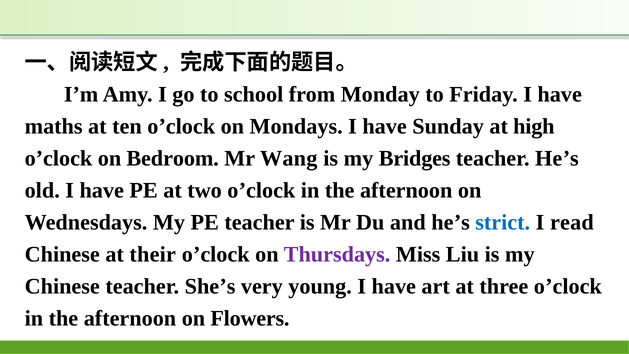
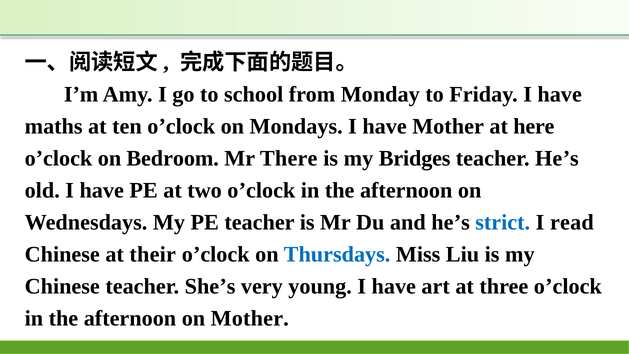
have Sunday: Sunday -> Mother
high: high -> here
Wang: Wang -> There
Thursdays colour: purple -> blue
on Flowers: Flowers -> Mother
